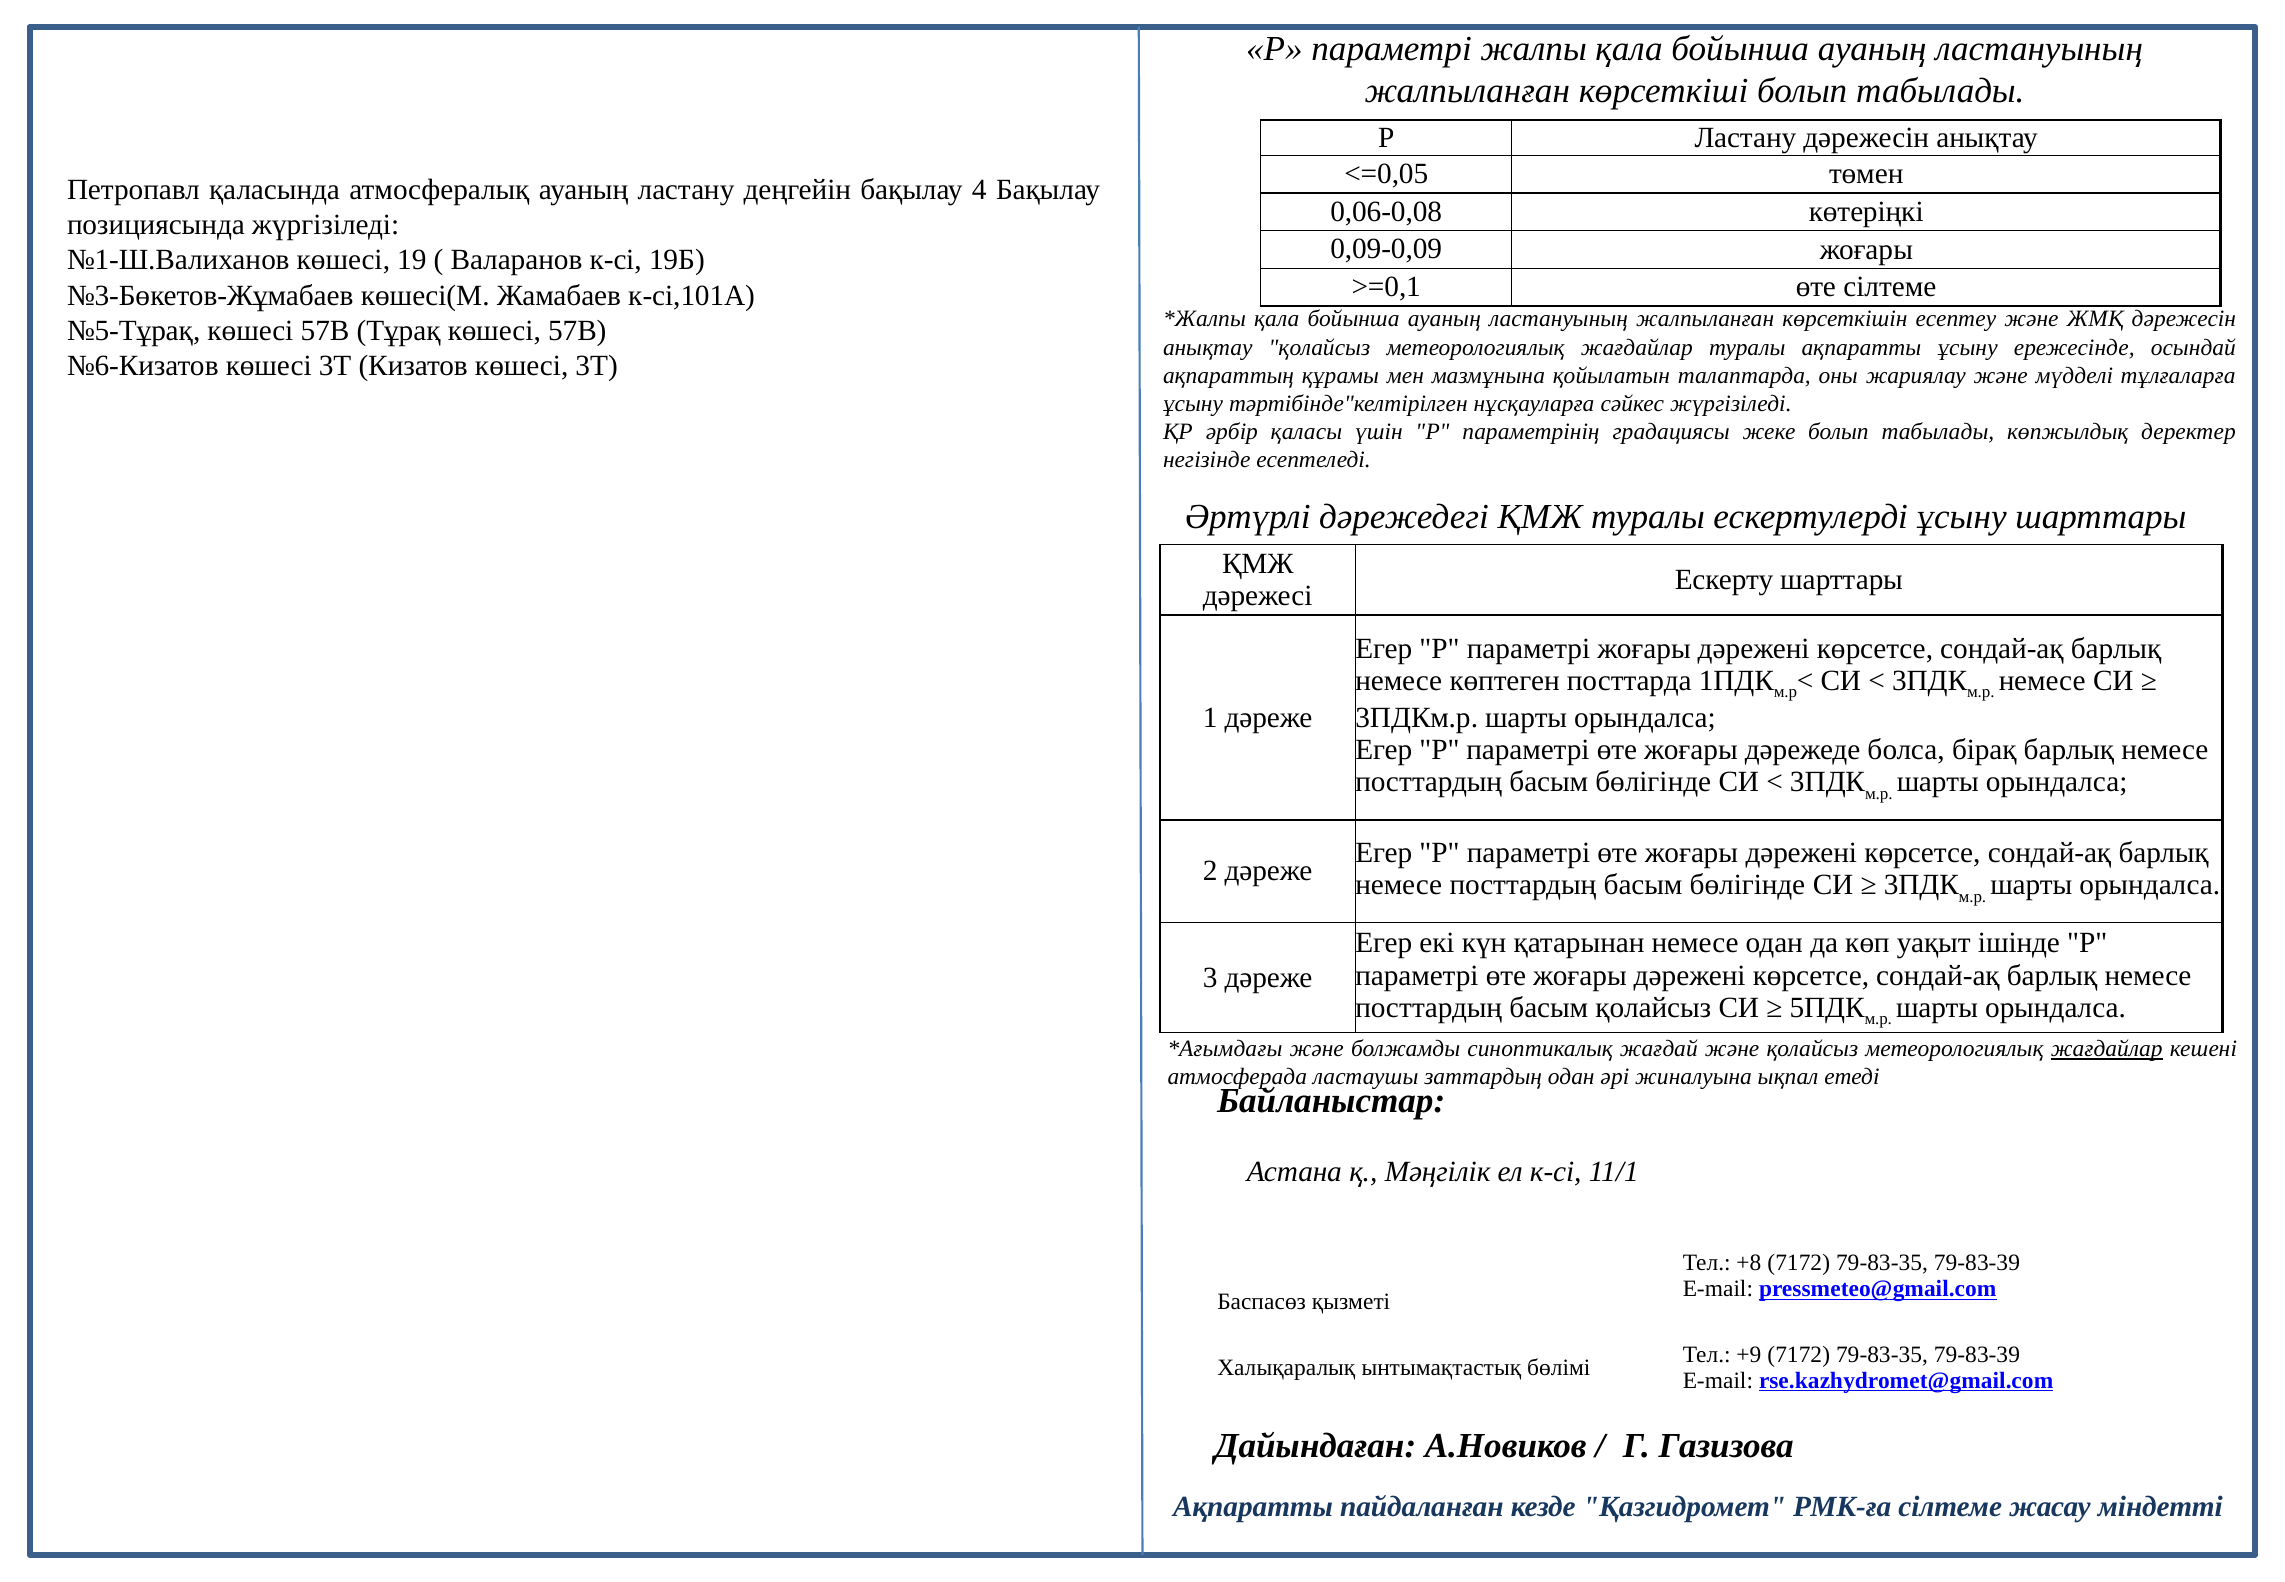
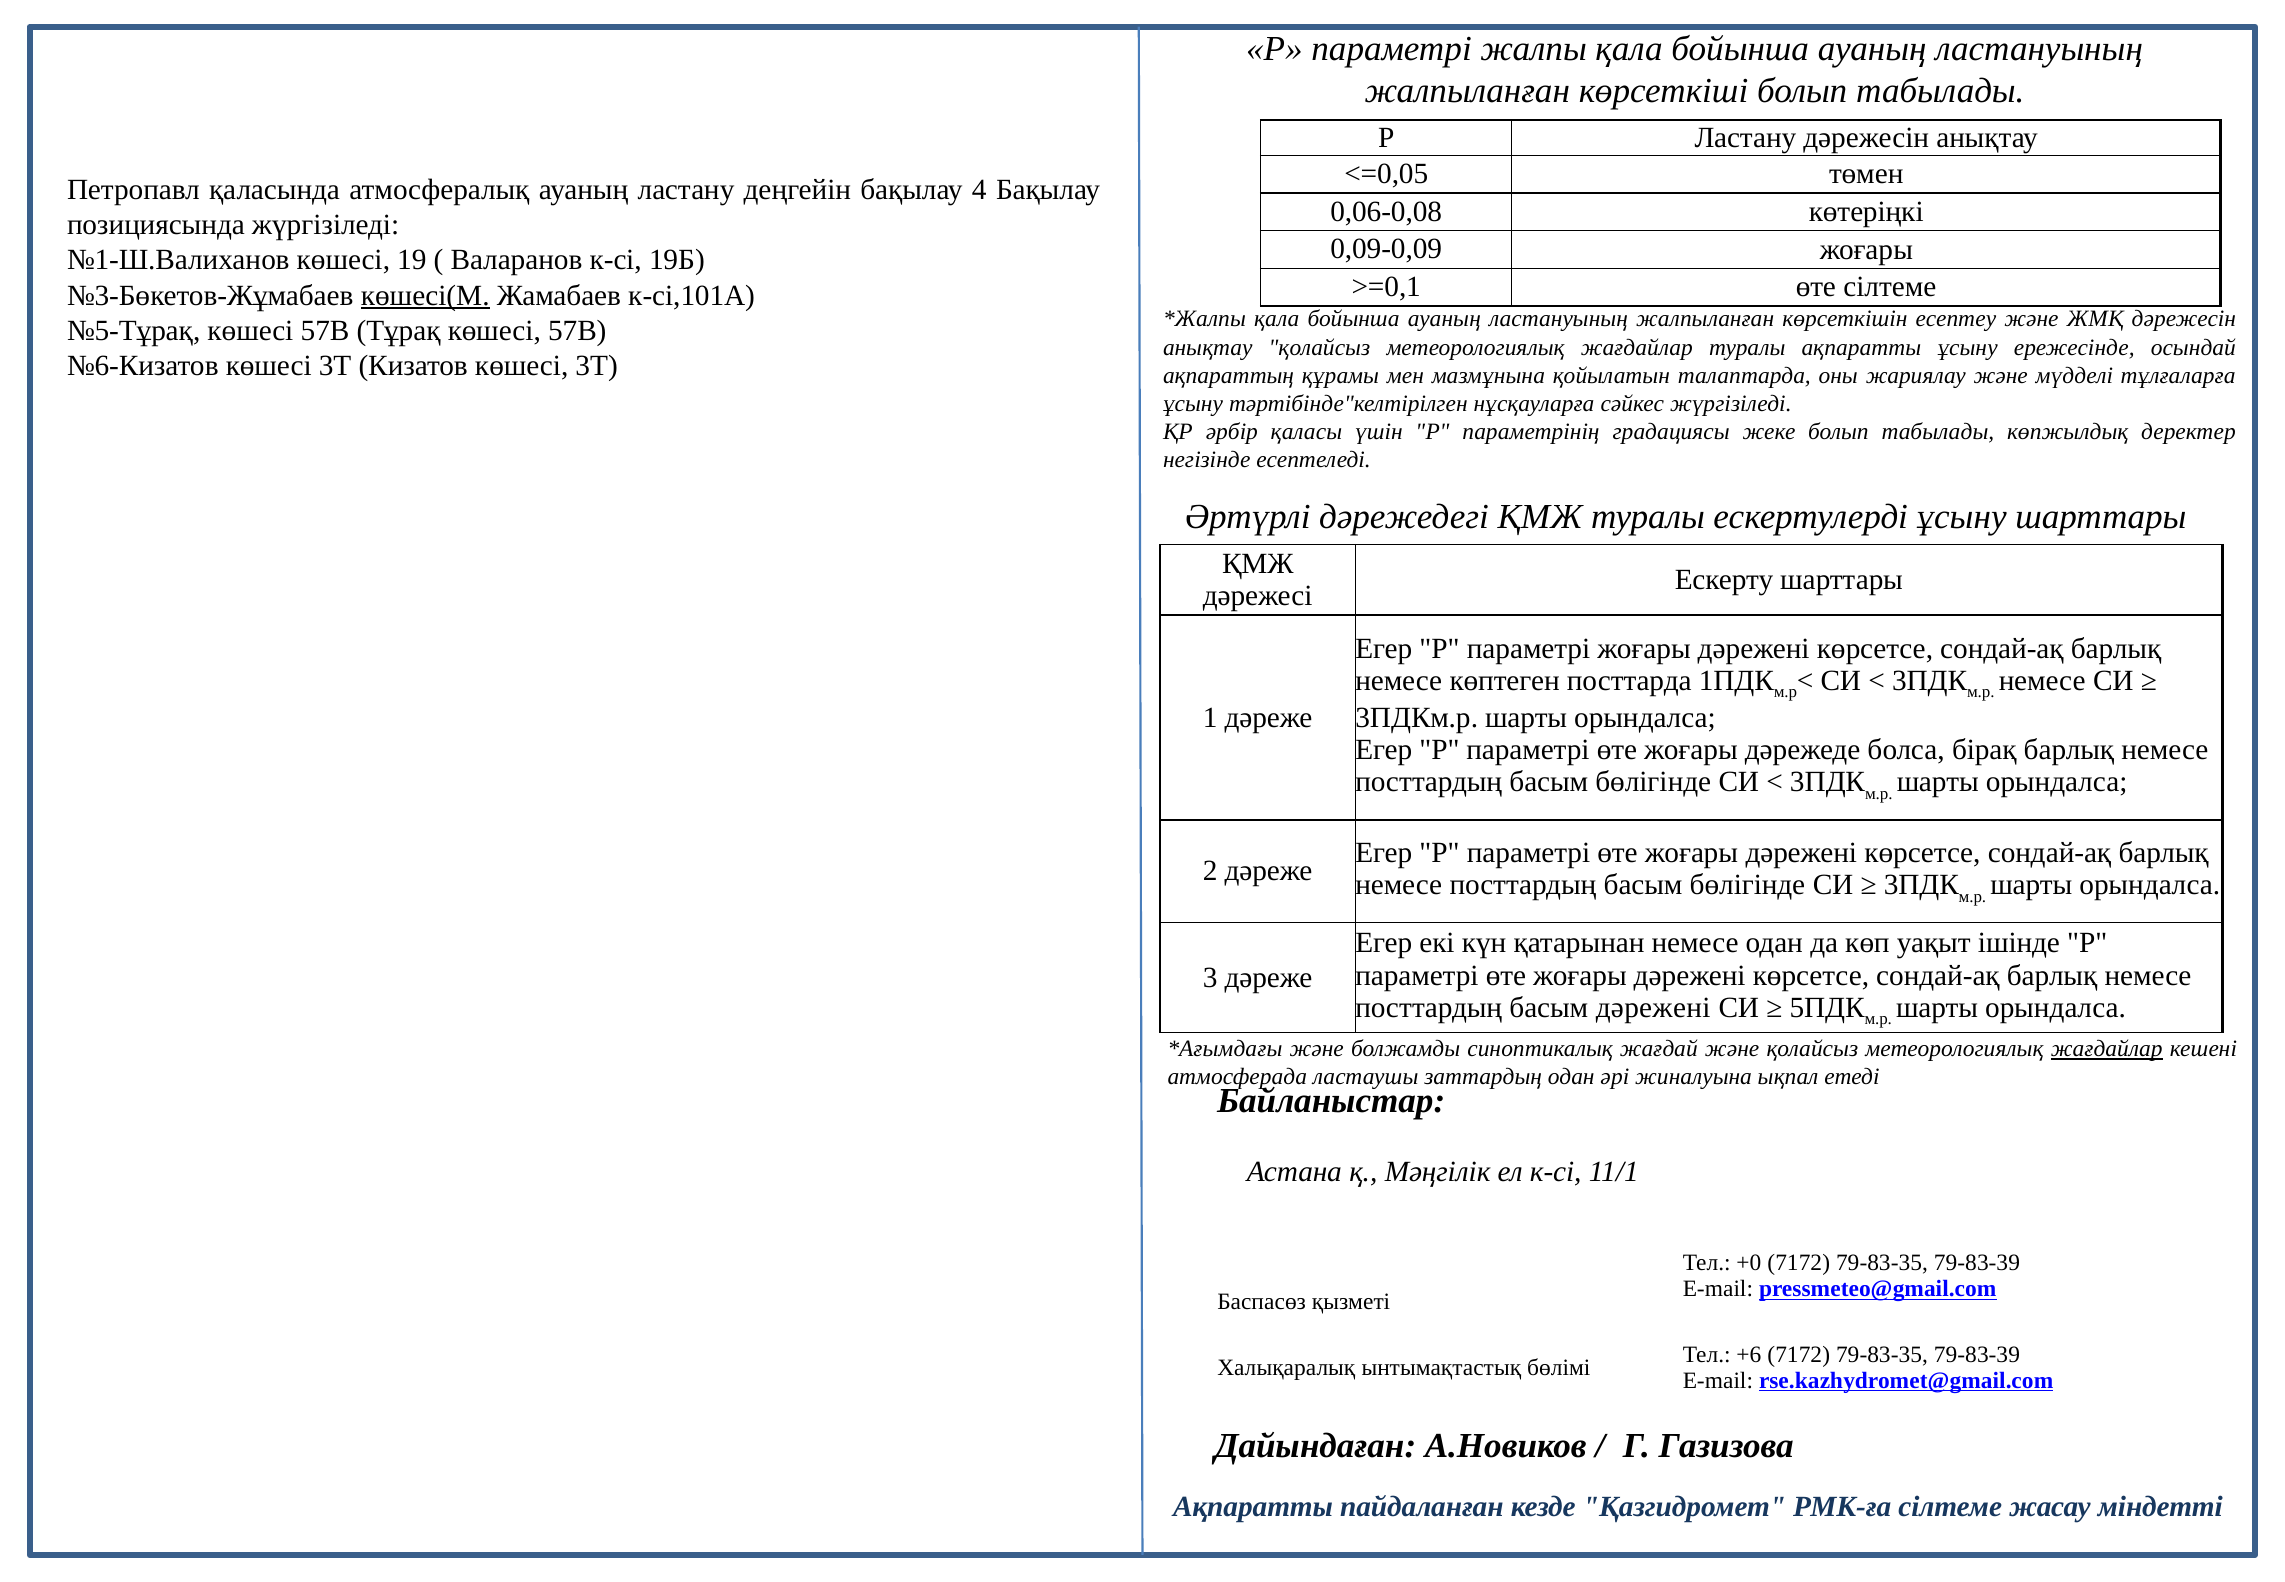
көшесі(М underline: none -> present
басым қолайсыз: қолайсыз -> дәрежені
+8: +8 -> +0
+9: +9 -> +6
